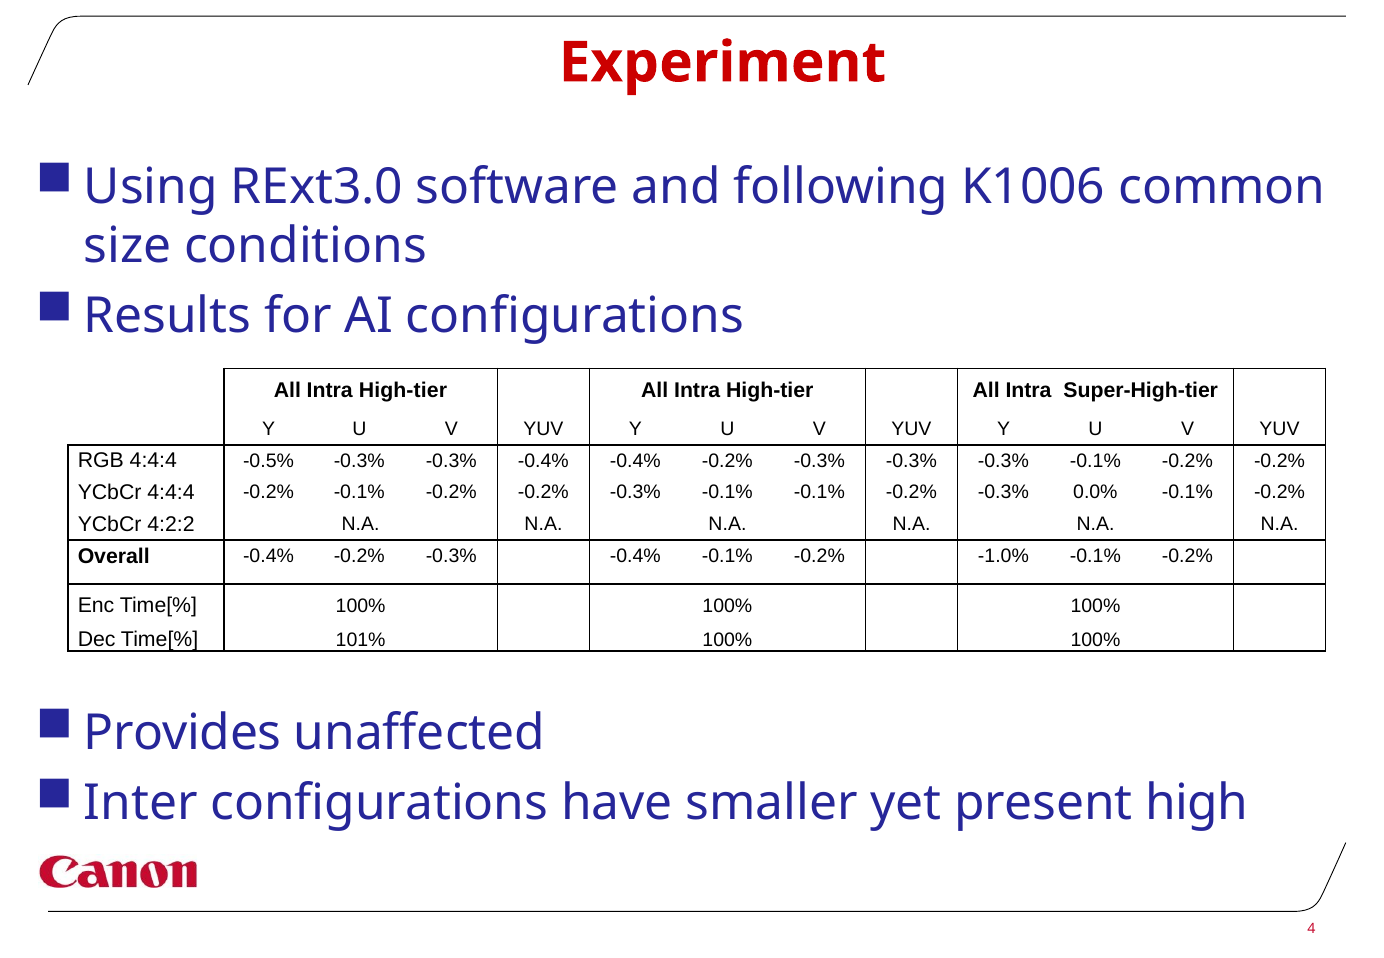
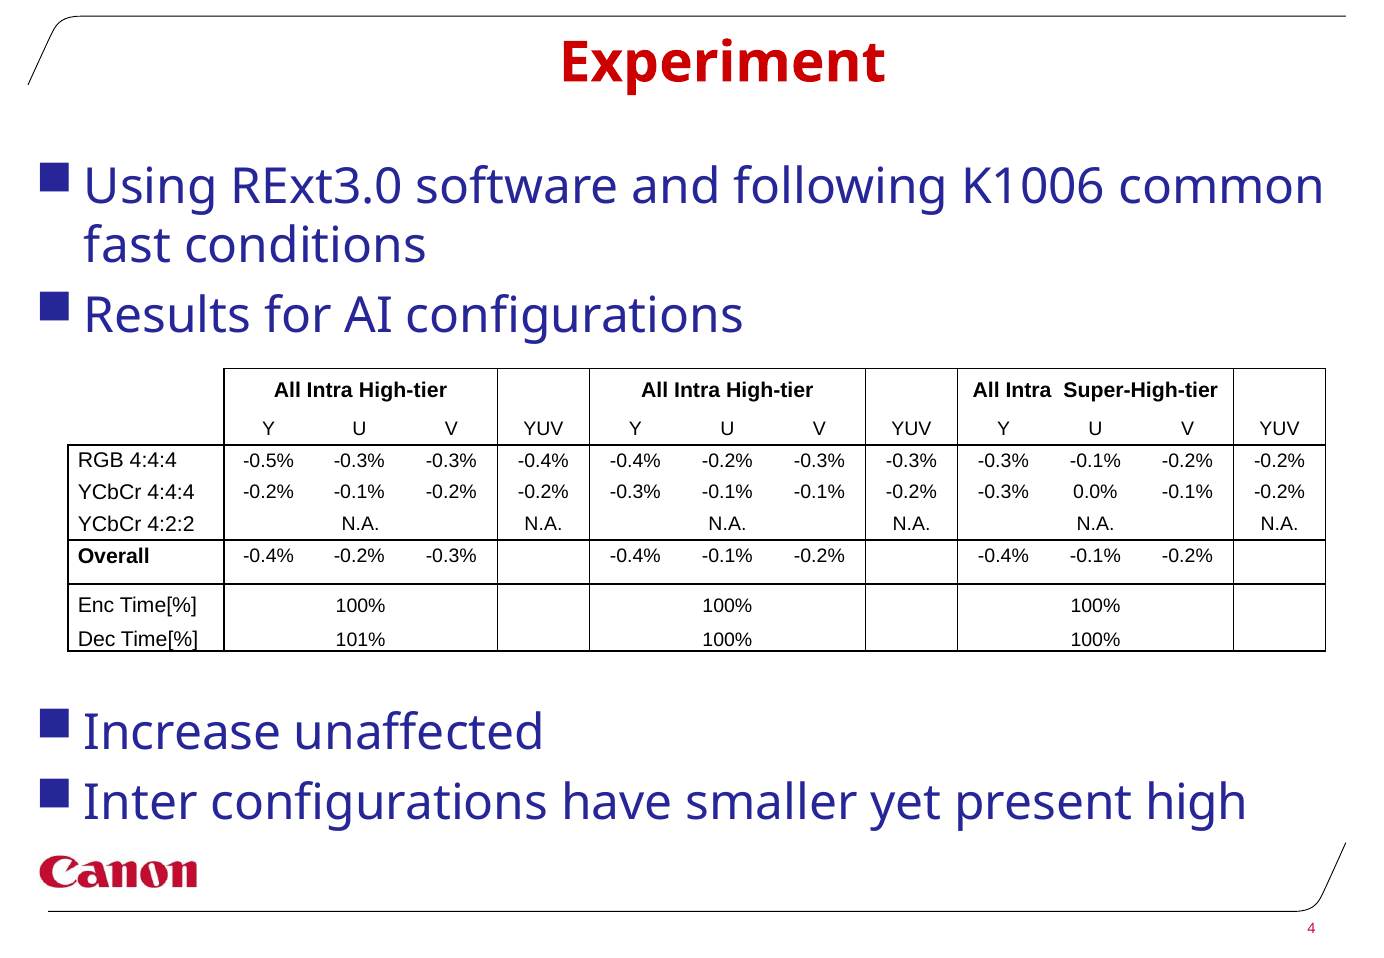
size: size -> fast
-0.2% -1.0%: -1.0% -> -0.4%
Provides: Provides -> Increase
